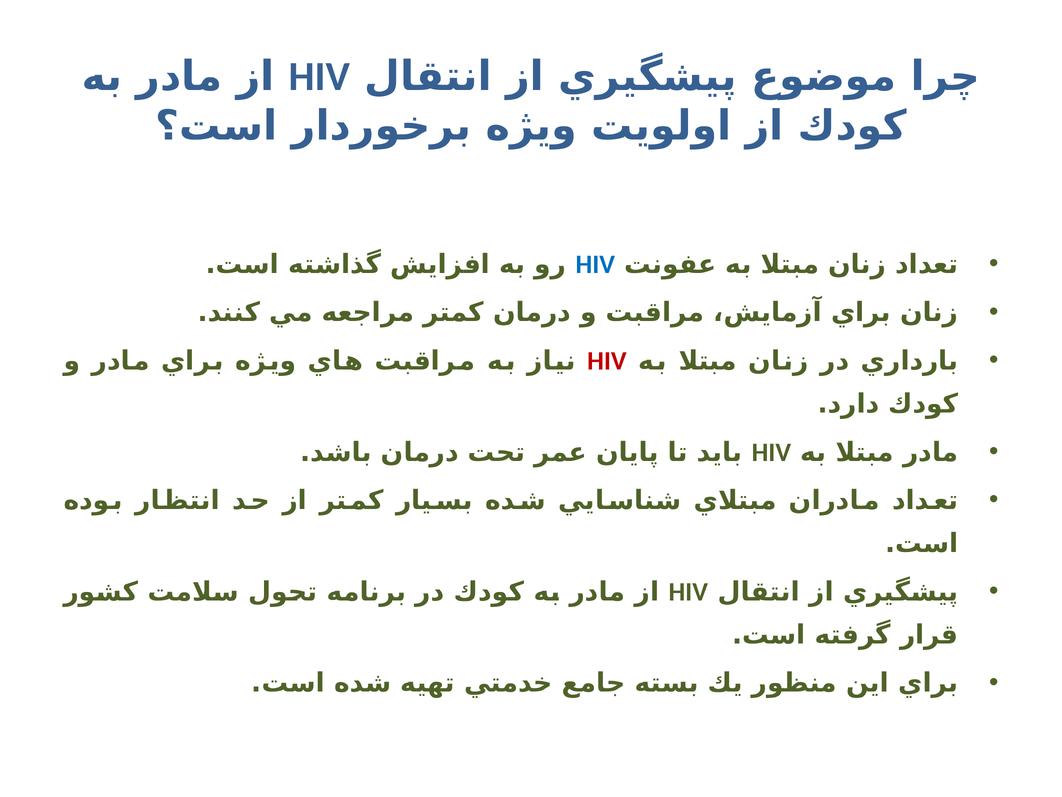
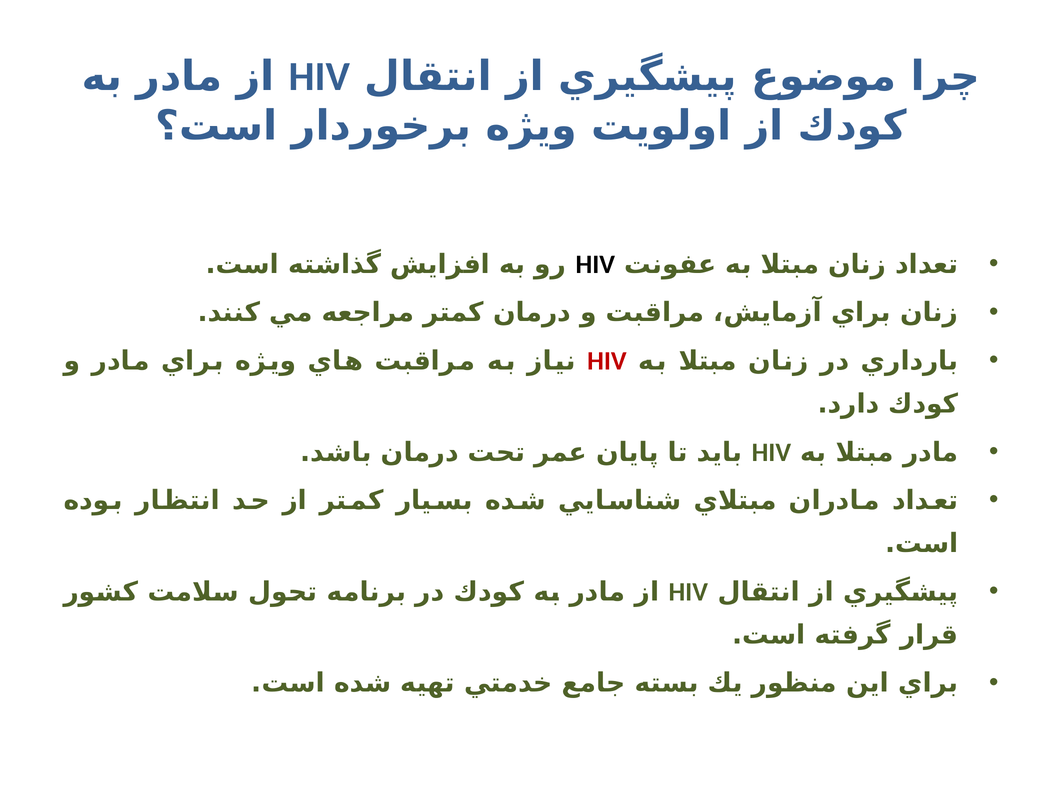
HIV at (595, 264) colour: blue -> black
